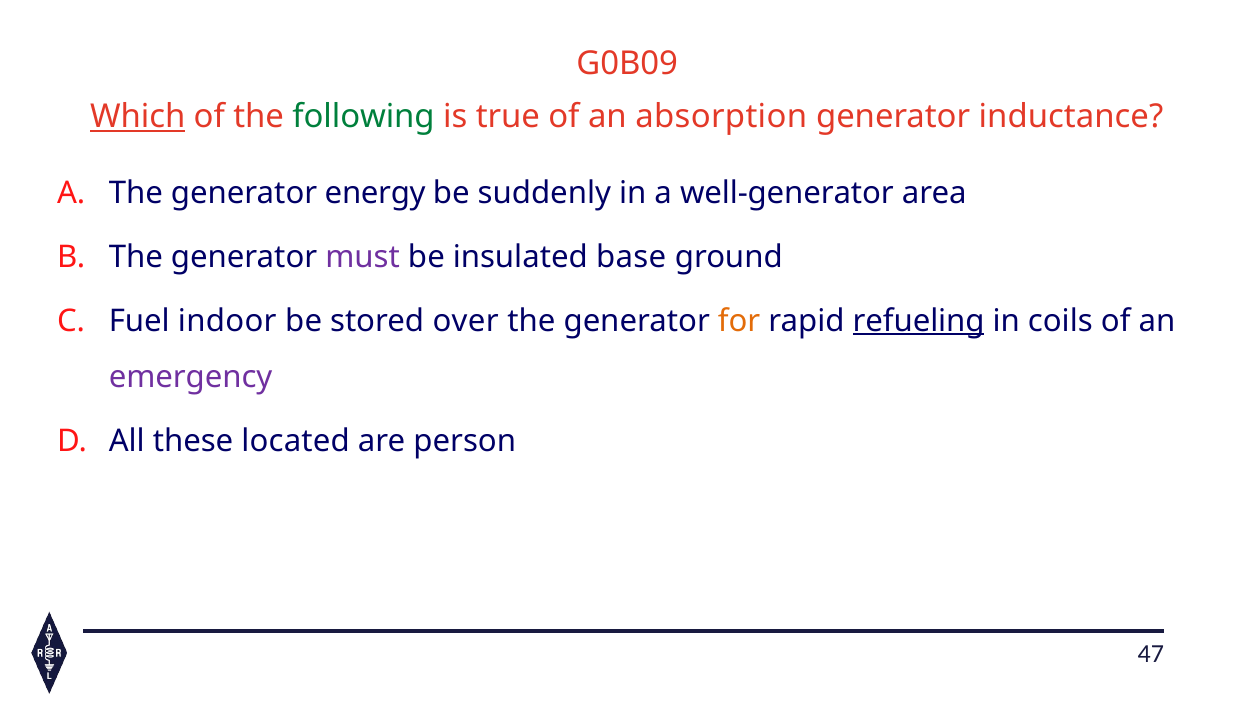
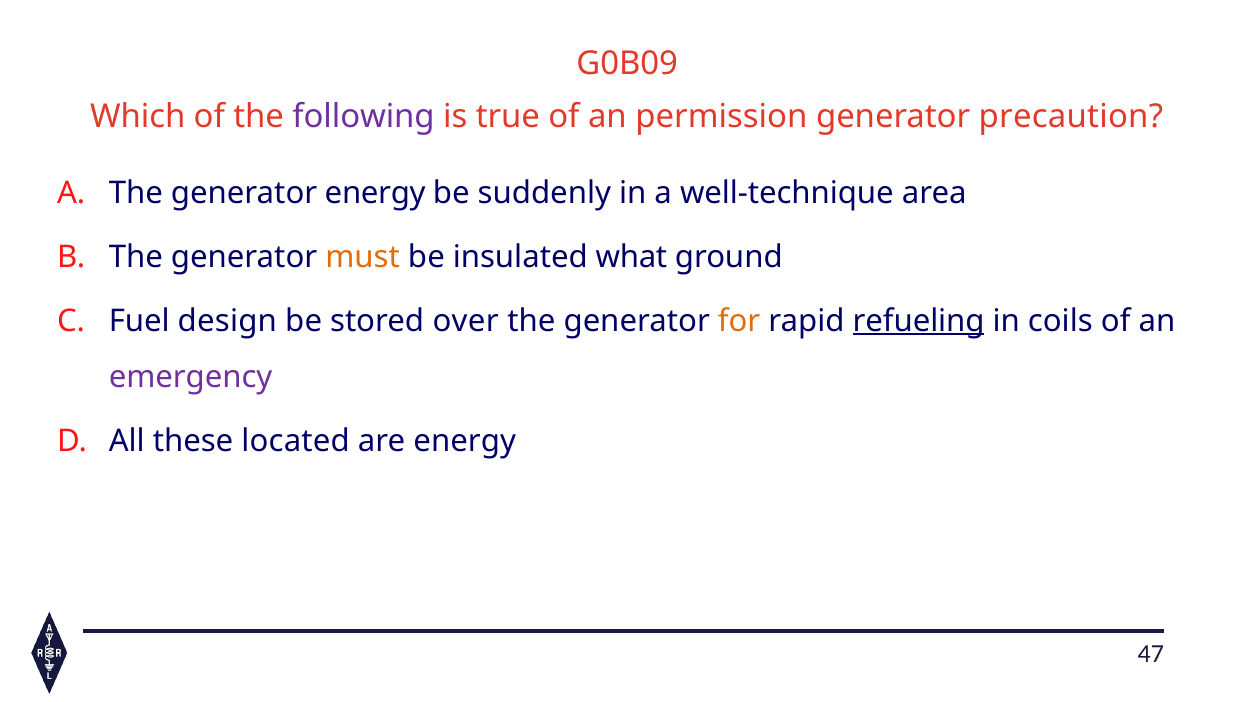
Which underline: present -> none
following colour: green -> purple
absorption: absorption -> permission
inductance: inductance -> precaution
well-generator: well-generator -> well-technique
must colour: purple -> orange
base: base -> what
indoor: indoor -> design
are person: person -> energy
